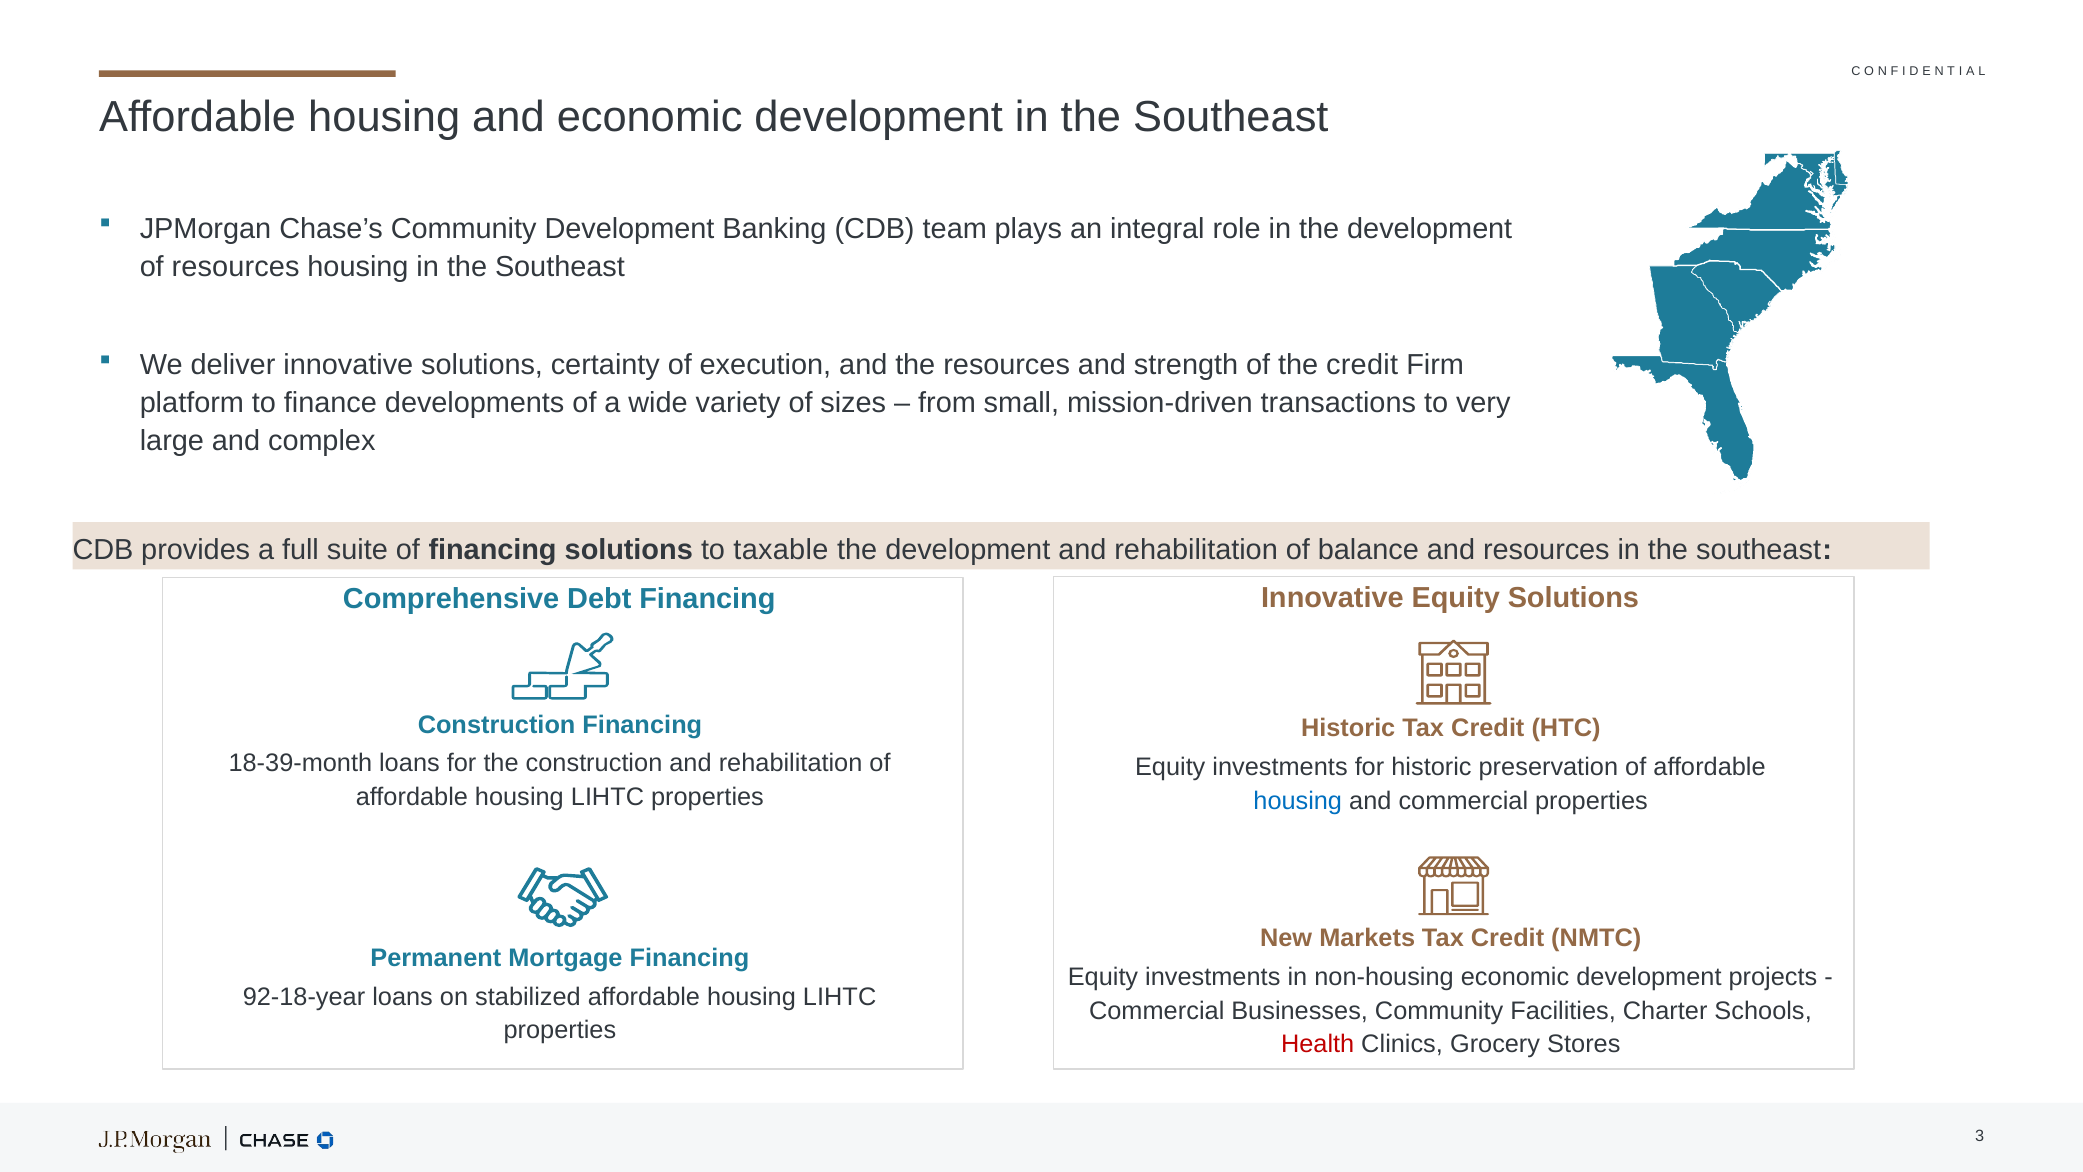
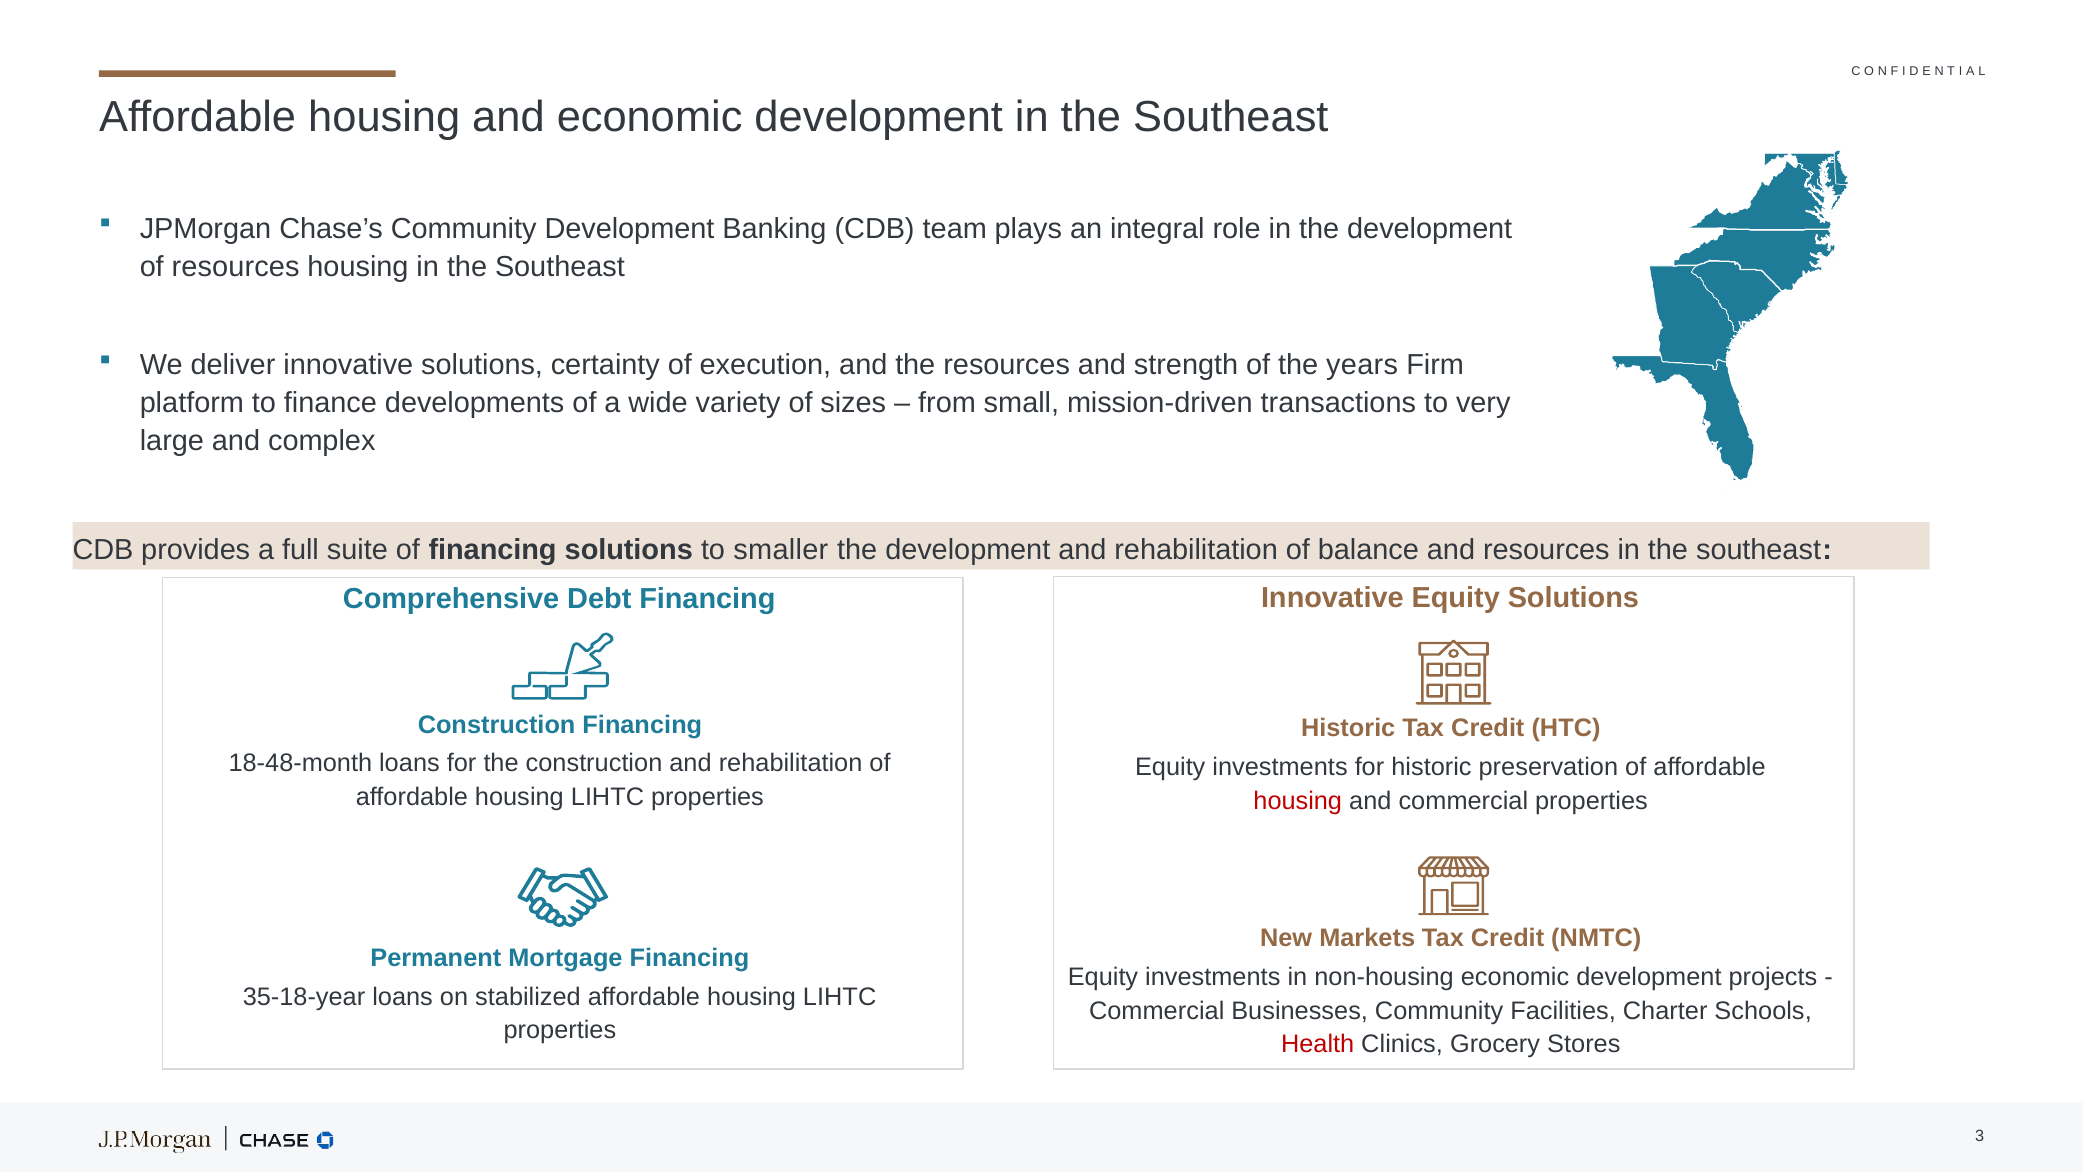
the credit: credit -> years
taxable: taxable -> smaller
18-39-month: 18-39-month -> 18-48-month
housing at (1298, 800) colour: blue -> red
92-18-year: 92-18-year -> 35-18-year
